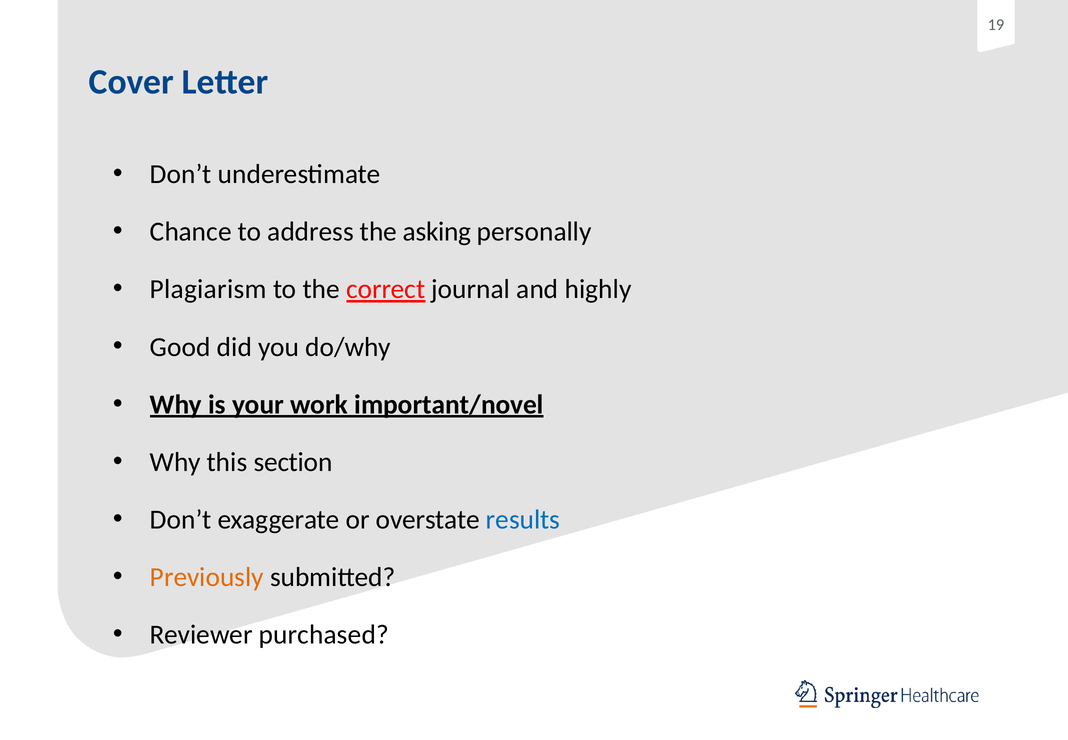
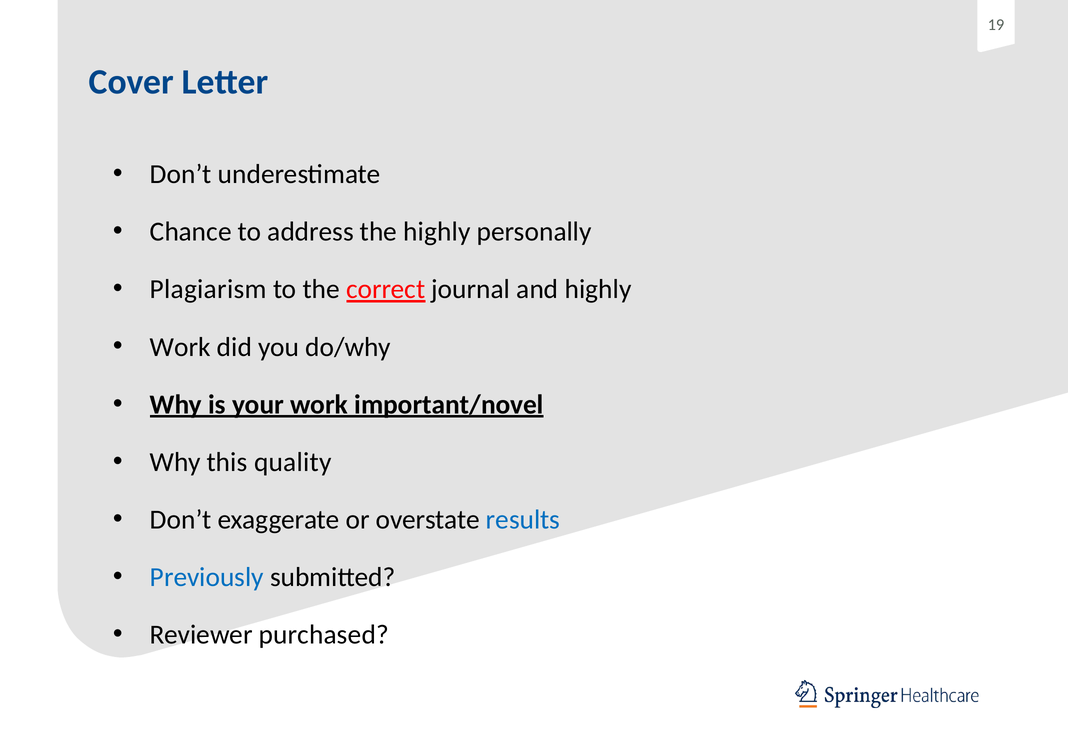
the asking: asking -> highly
Good at (180, 347): Good -> Work
section: section -> quality
Previously colour: orange -> blue
